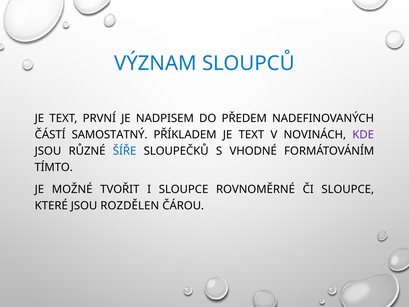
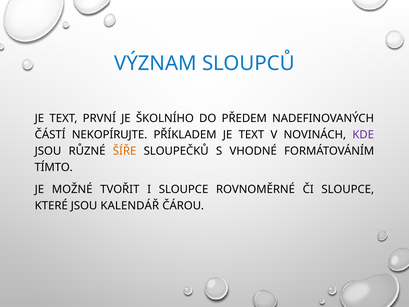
NADPISEM: NADPISEM -> ŠKOLNÍHO
SAMOSTATNÝ: SAMOSTATNÝ -> NEKOPÍRUJTE
ŠÍŘE colour: blue -> orange
ROZDĚLEN: ROZDĚLEN -> KALENDÁŘ
